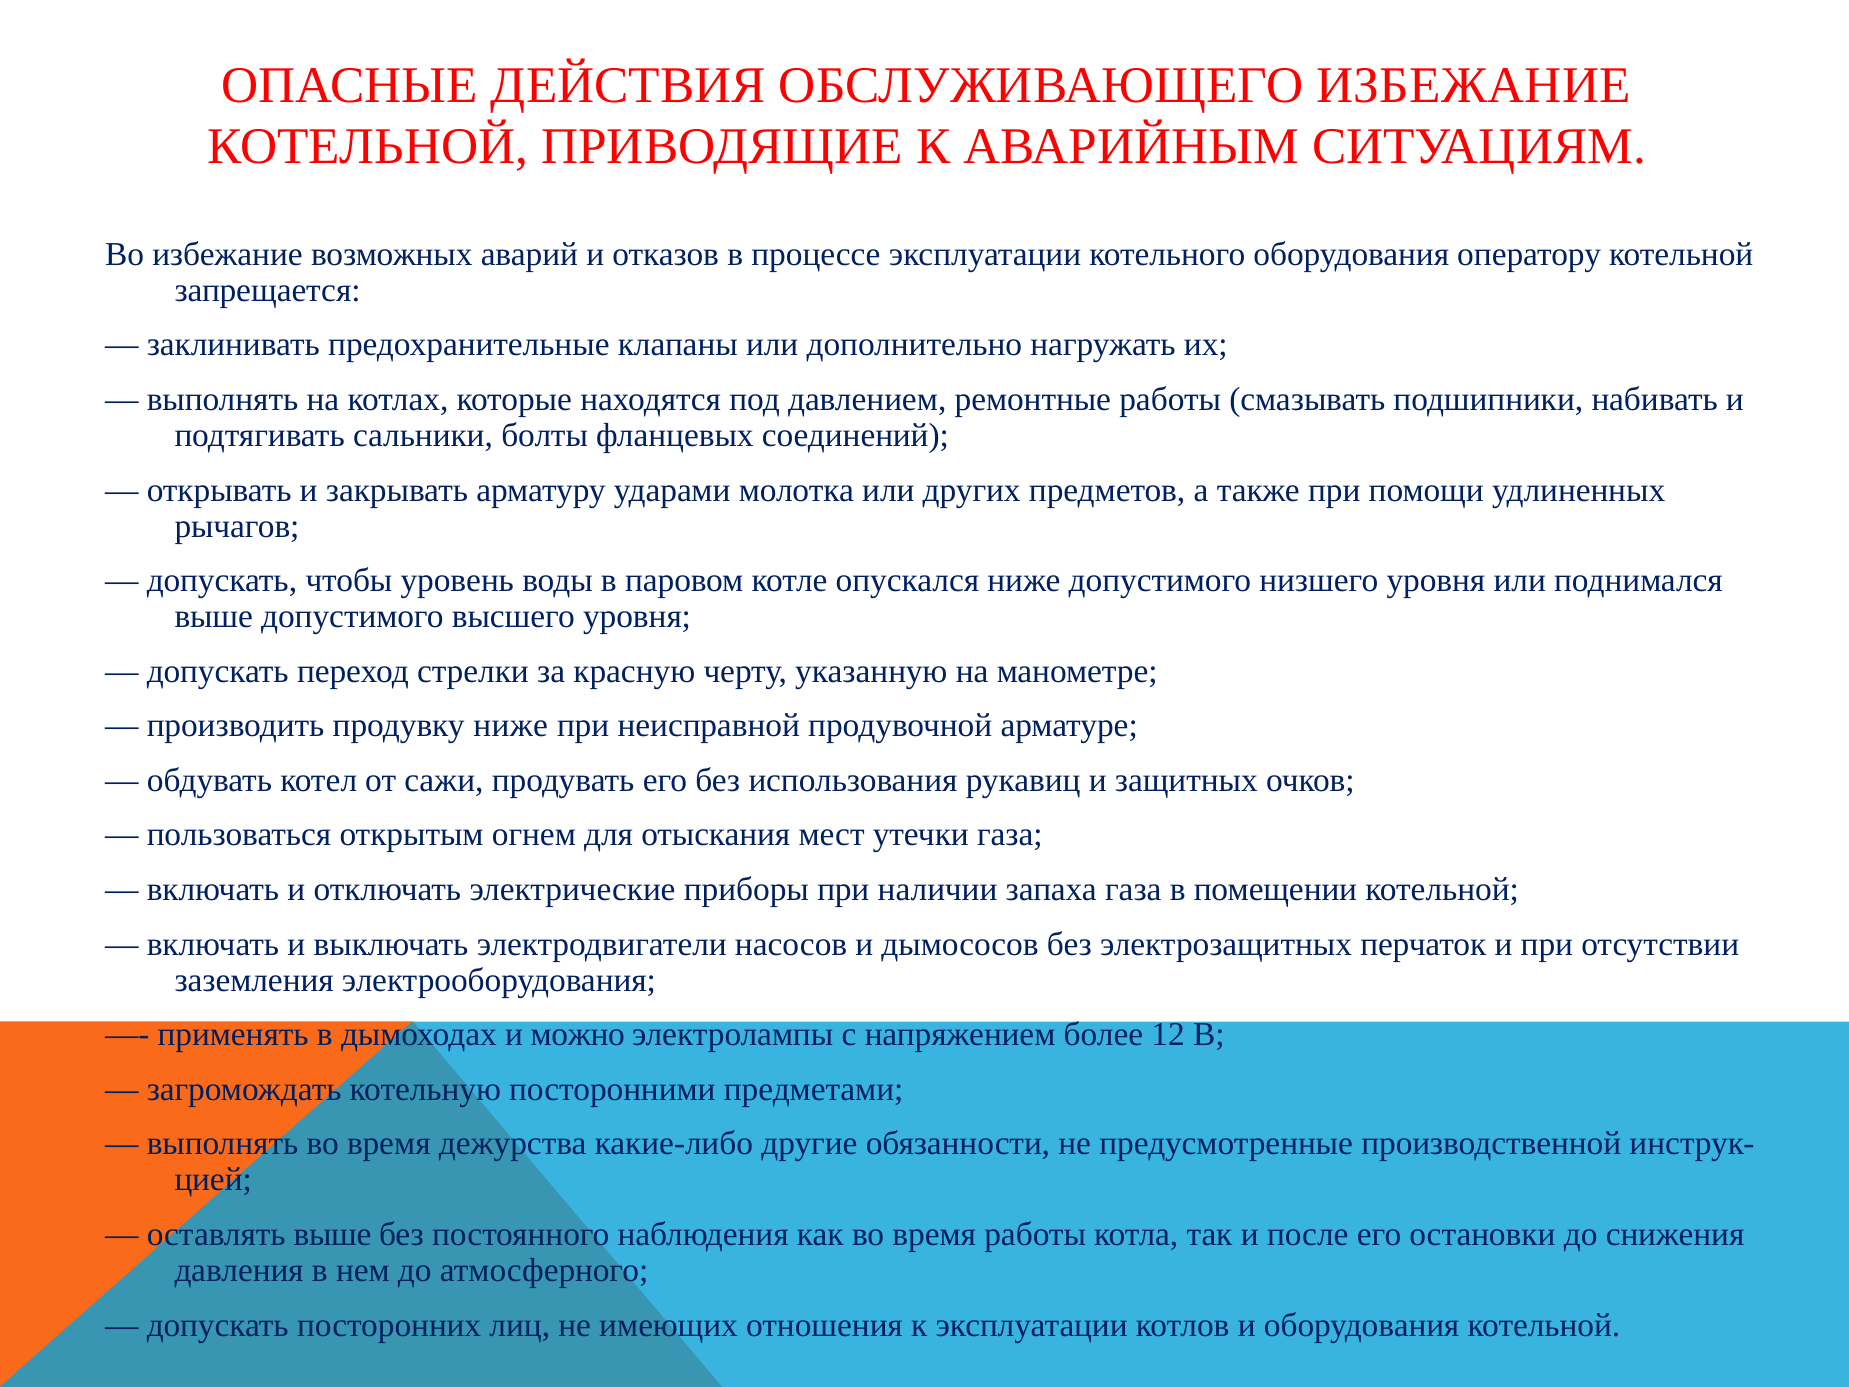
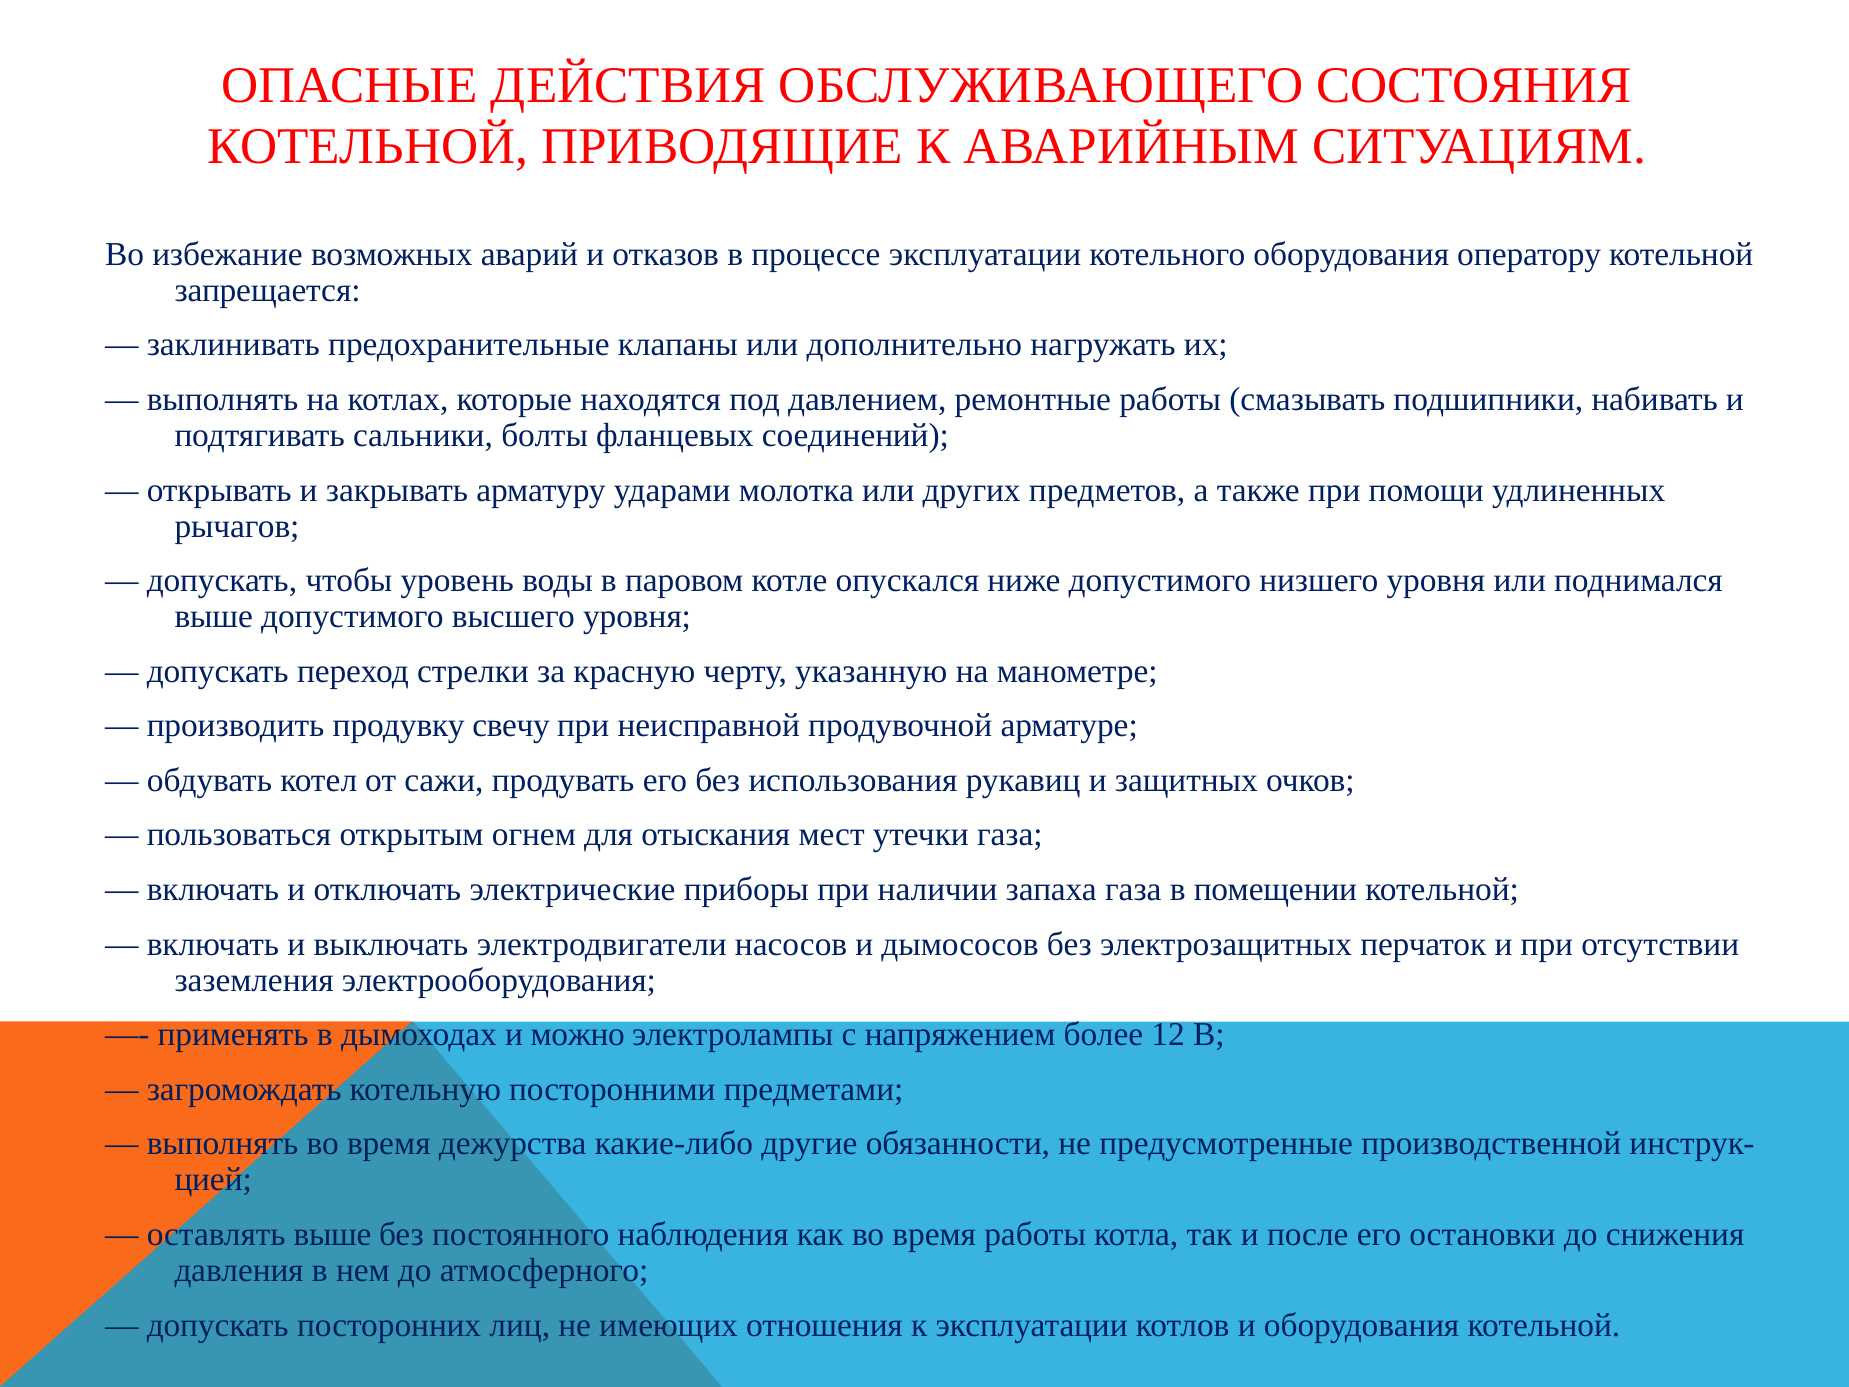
ОБСЛУЖИВАЮЩЕГО ИЗБЕЖАНИЕ: ИЗБЕЖАНИЕ -> СОСТОЯНИЯ
продувку ниже: ниже -> свечу
